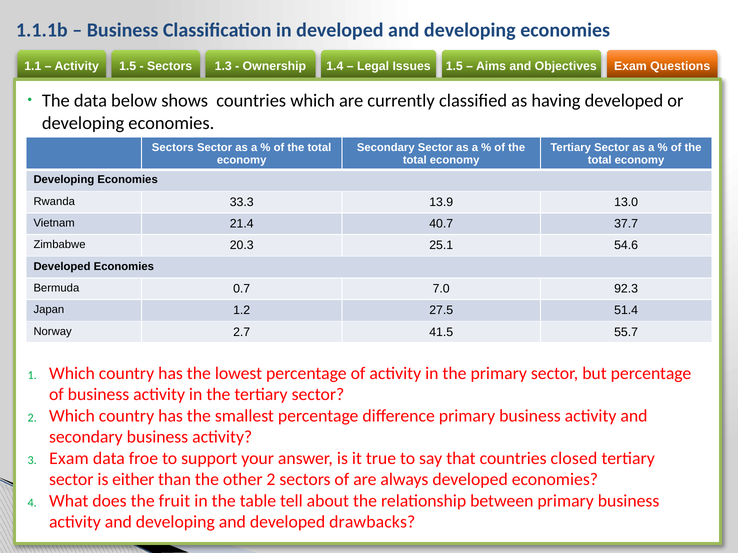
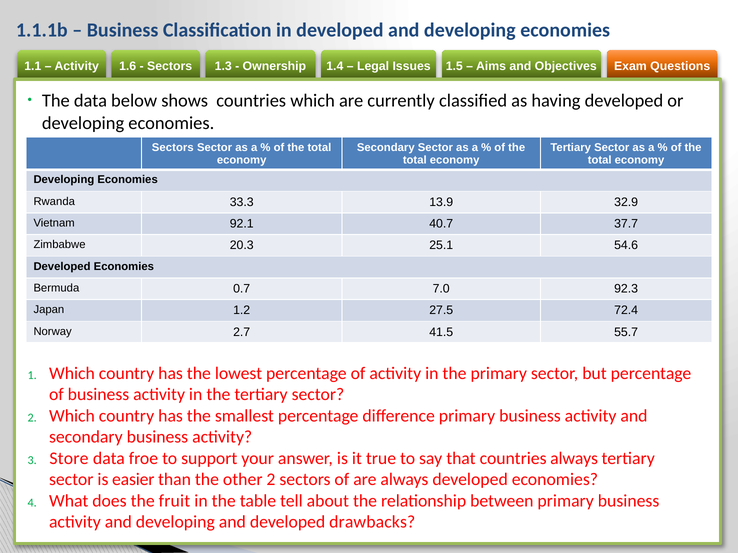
Activity 1.5: 1.5 -> 1.6
13.0: 13.0 -> 32.9
21.4: 21.4 -> 92.1
51.4: 51.4 -> 72.4
Exam at (69, 459): Exam -> Store
countries closed: closed -> always
either: either -> easier
